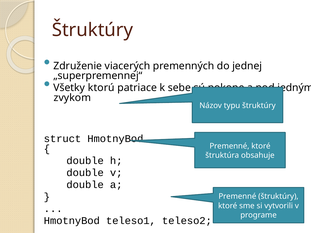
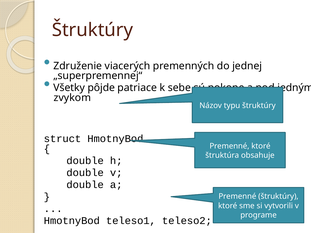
ktorú: ktorú -> pôjde
